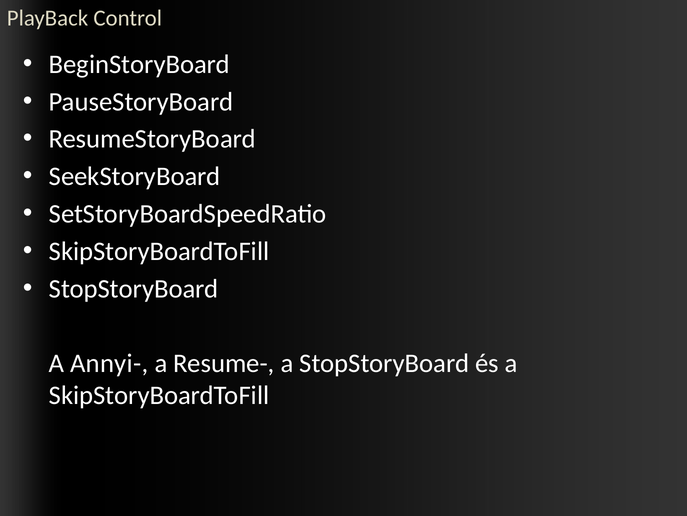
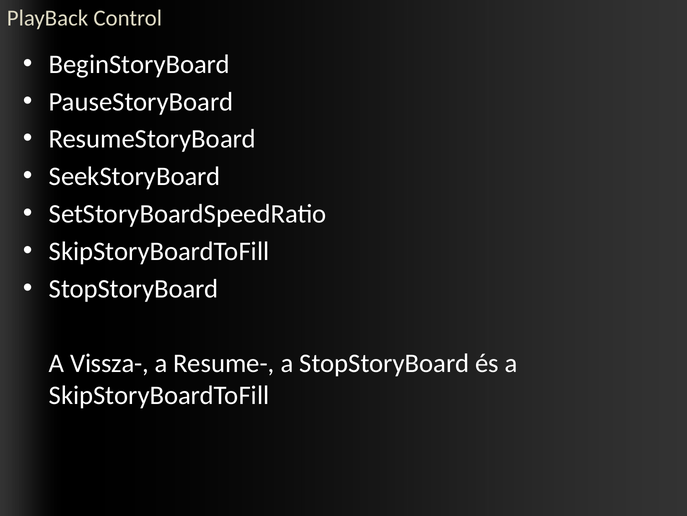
Annyi-: Annyi- -> Vissza-
